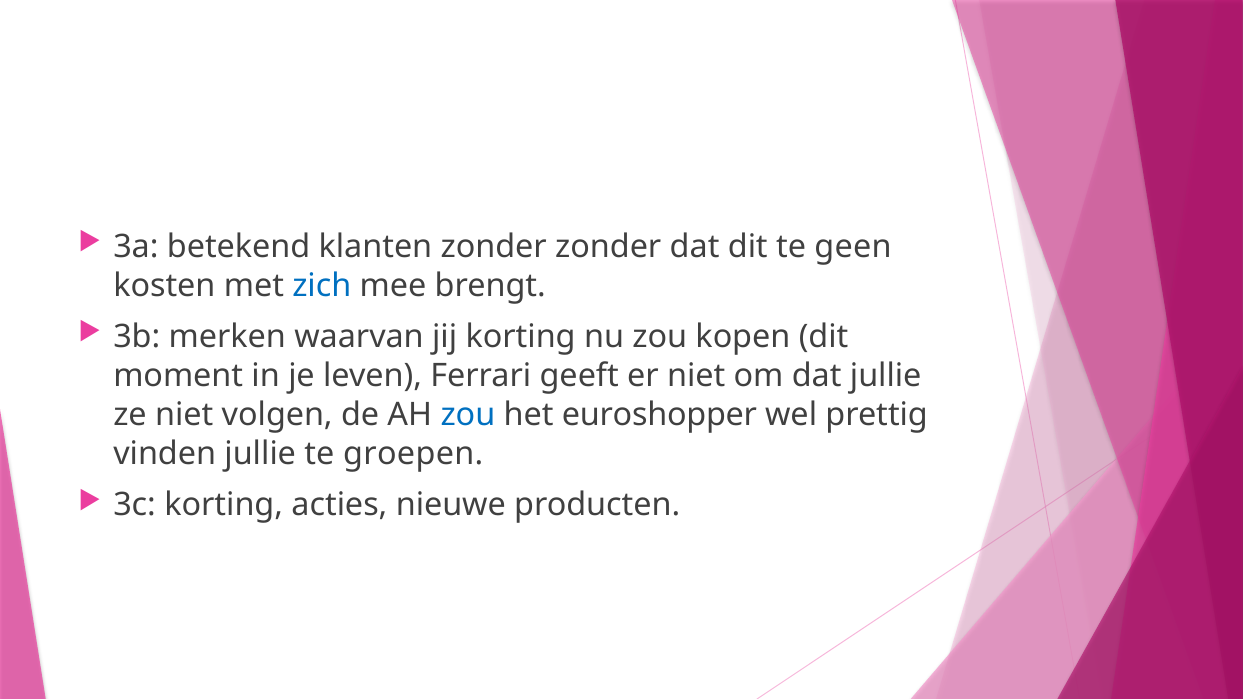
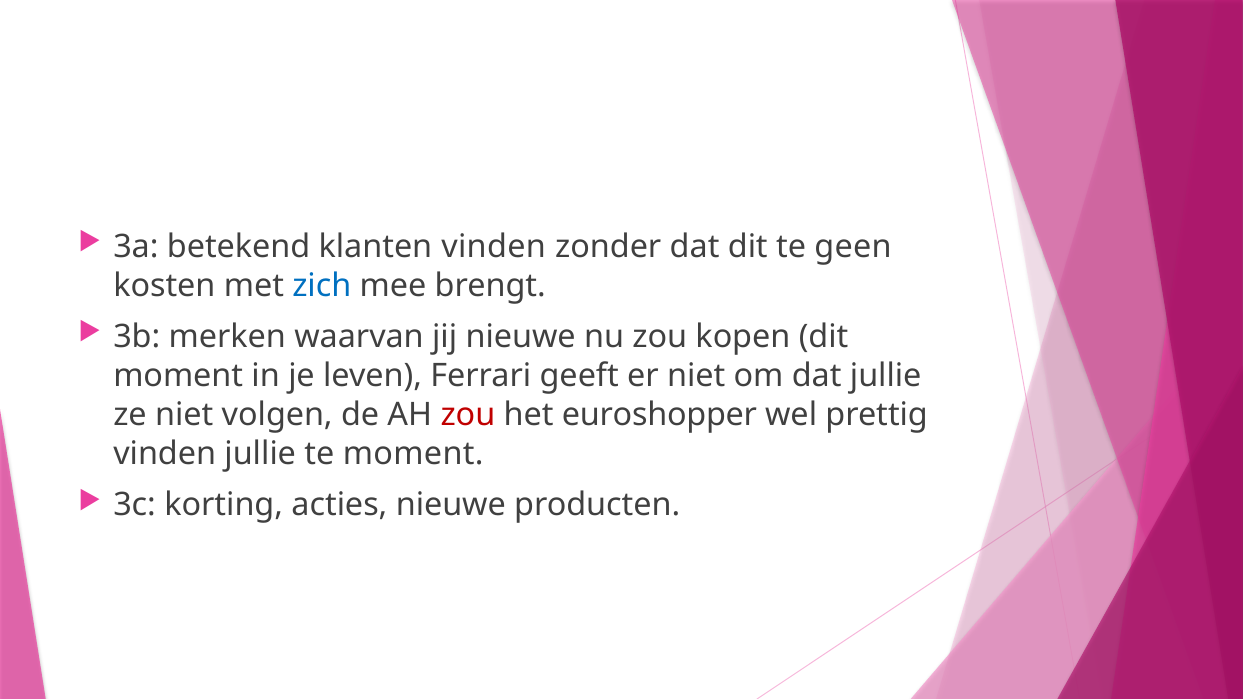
klanten zonder: zonder -> vinden
jij korting: korting -> nieuwe
zou at (468, 415) colour: blue -> red
te groepen: groepen -> moment
